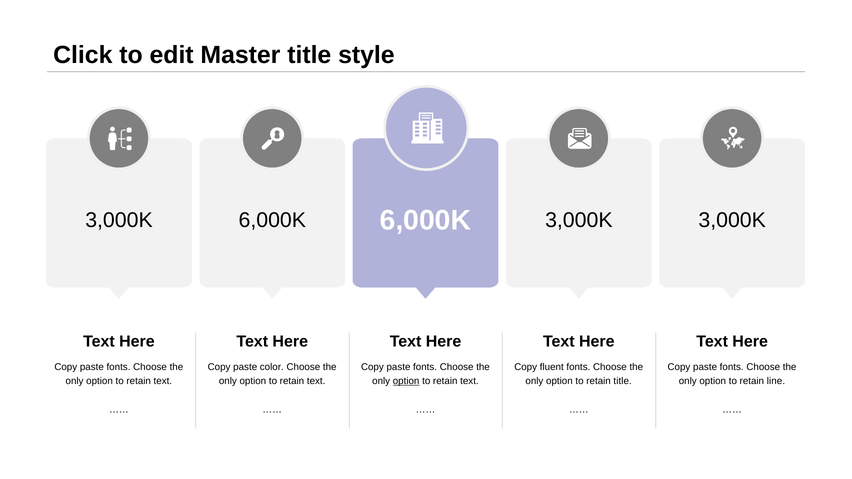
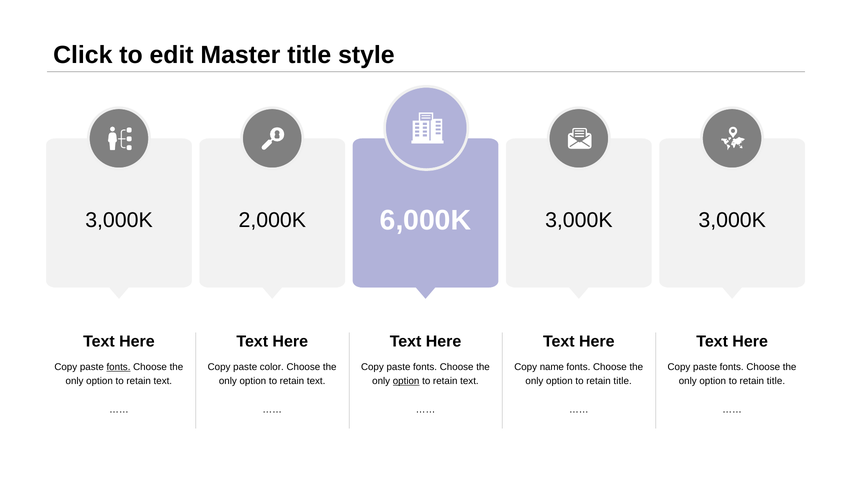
6,000K at (272, 220): 6,000K -> 2,000K
fonts at (118, 367) underline: none -> present
fluent: fluent -> name
line at (776, 381): line -> title
